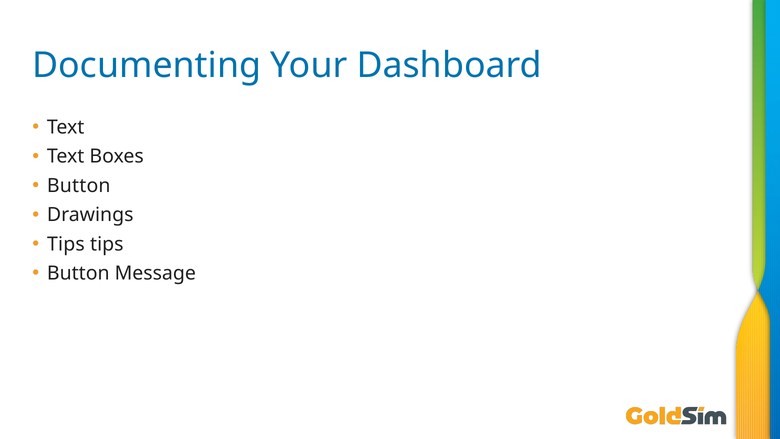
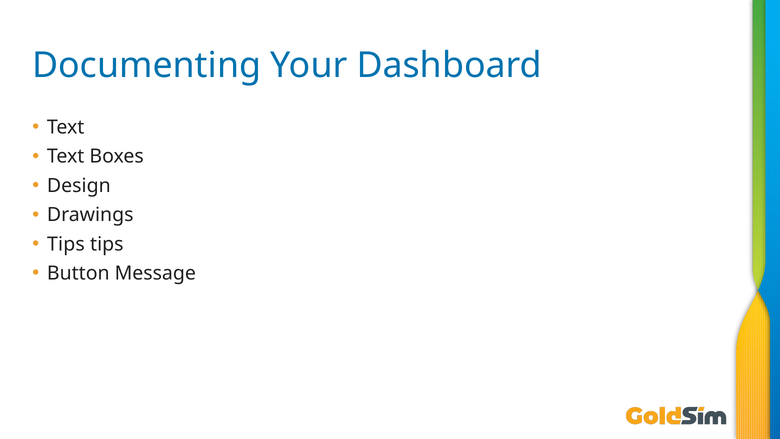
Button at (79, 186): Button -> Design
